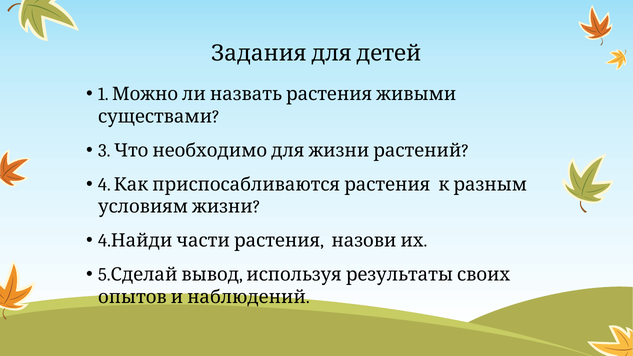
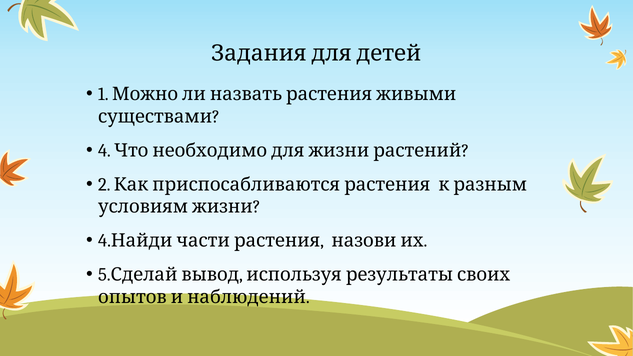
3 at (104, 151): 3 -> 4
4 at (104, 185): 4 -> 2
